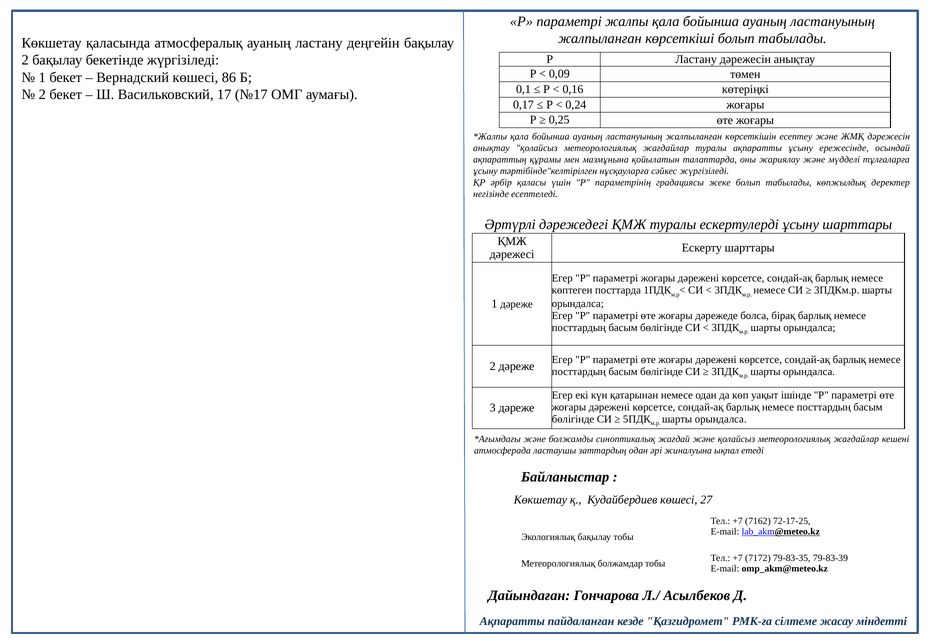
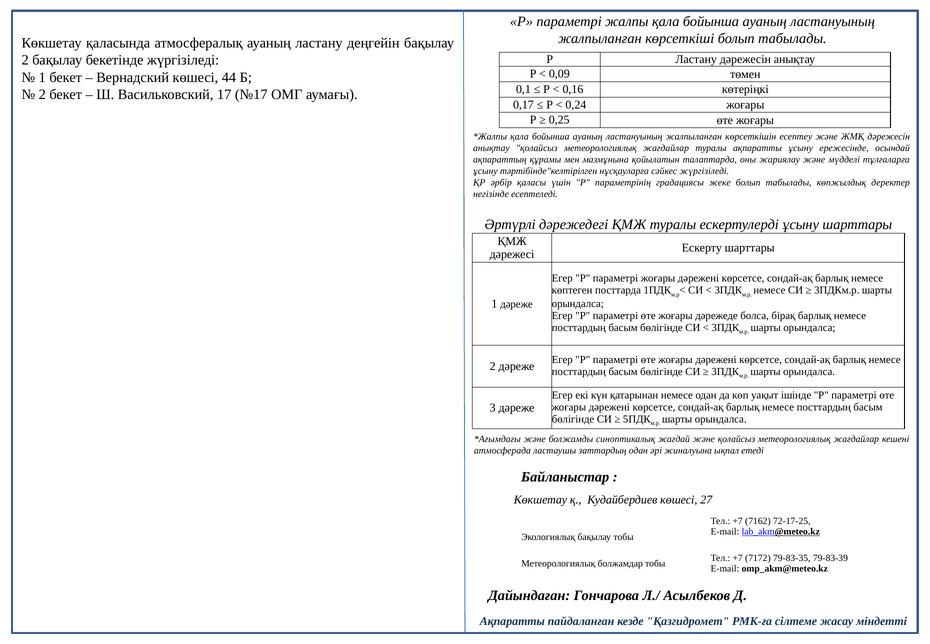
86: 86 -> 44
